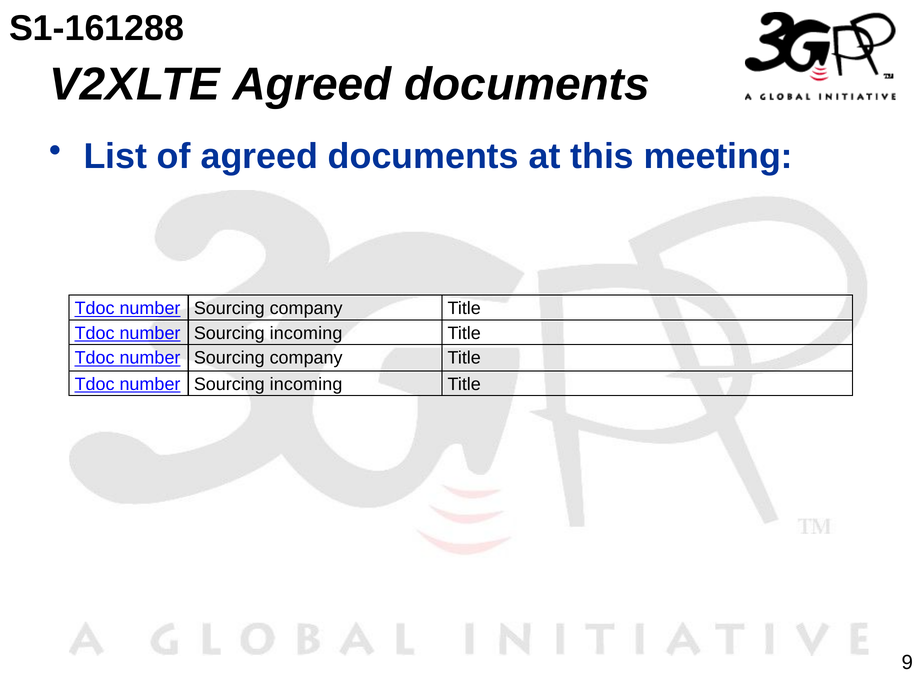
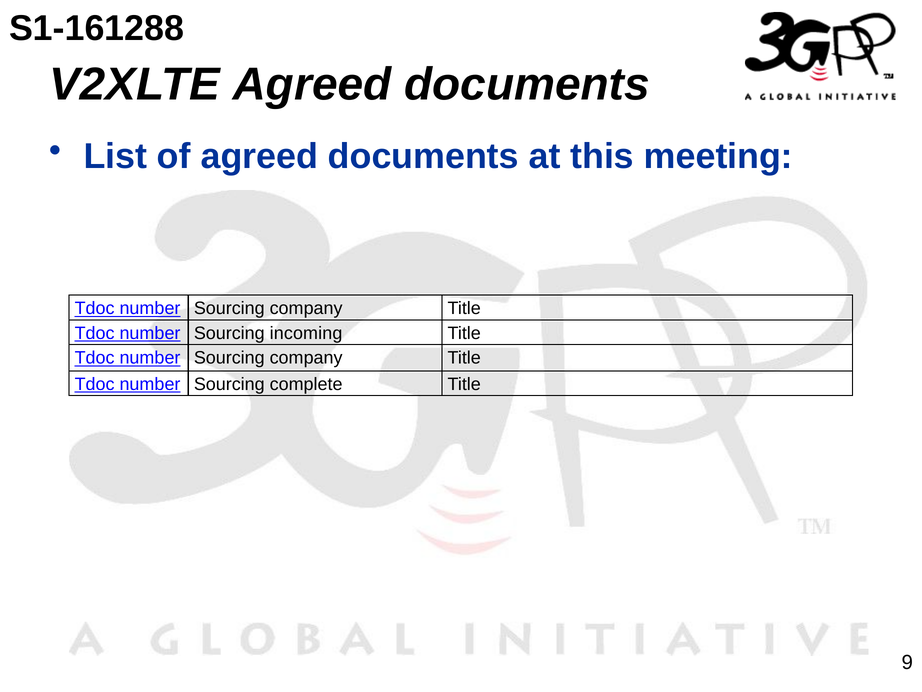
incoming at (306, 384): incoming -> complete
